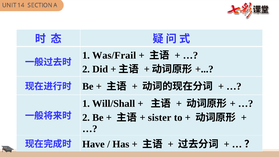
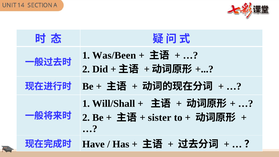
Was/Frail: Was/Frail -> Was/Been
